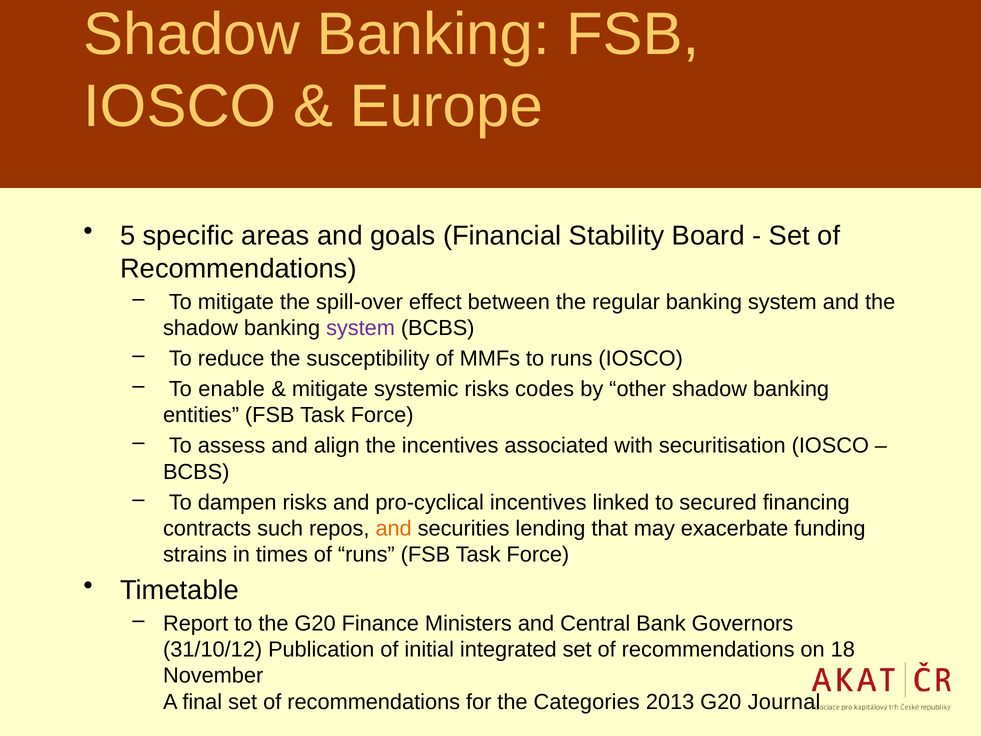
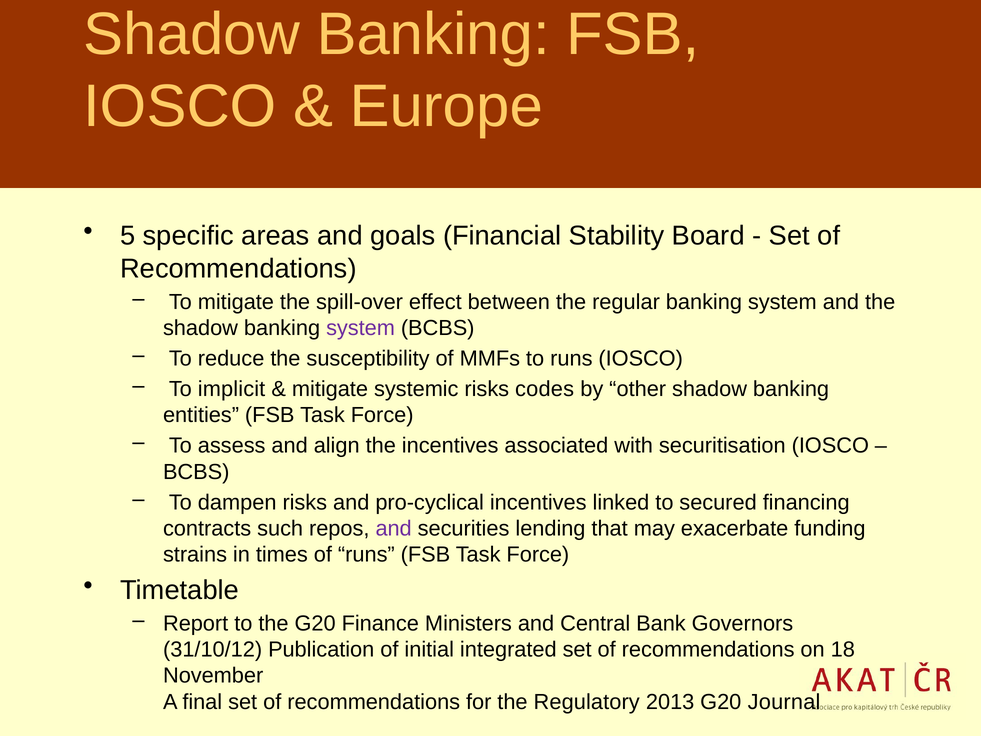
enable: enable -> implicit
and at (394, 528) colour: orange -> purple
Categories: Categories -> Regulatory
